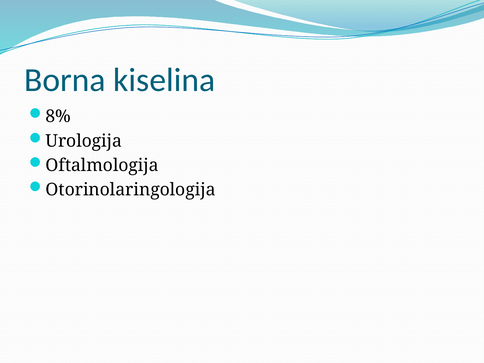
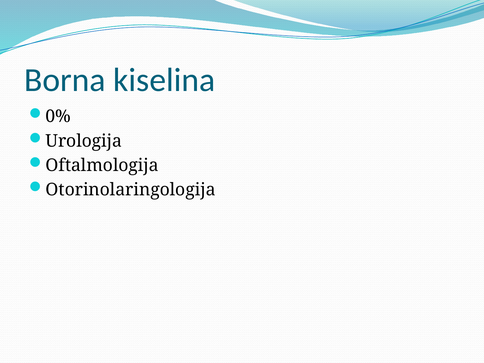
8%: 8% -> 0%
